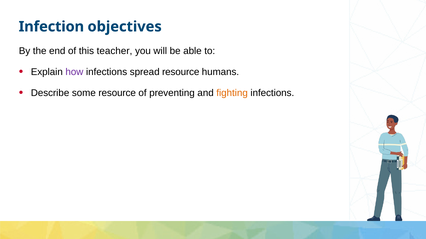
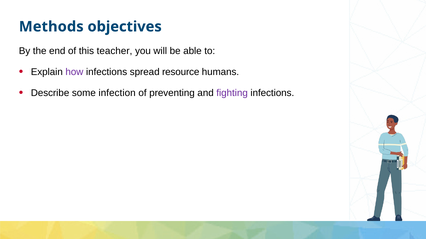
Infection: Infection -> Methods
some resource: resource -> infection
fighting colour: orange -> purple
